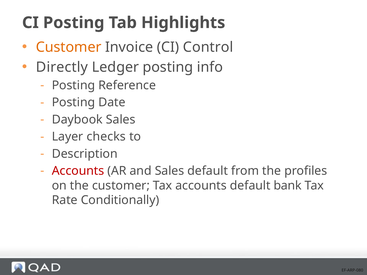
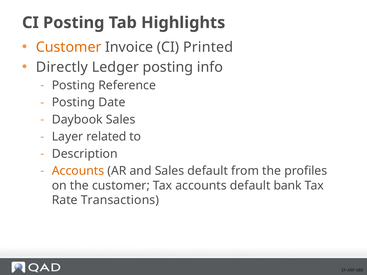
Control: Control -> Printed
checks: checks -> related
Accounts at (78, 171) colour: red -> orange
Conditionally: Conditionally -> Transactions
